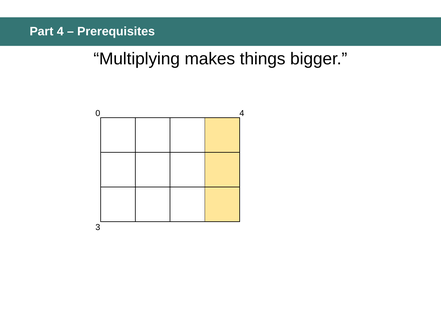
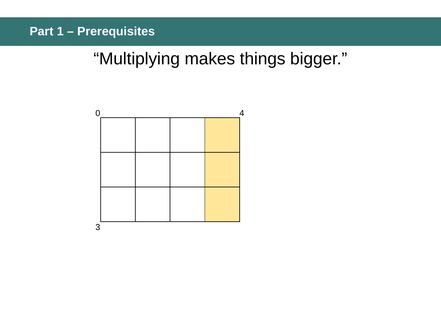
Part 4: 4 -> 1
